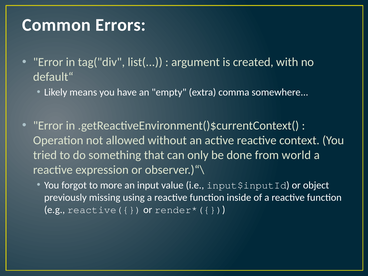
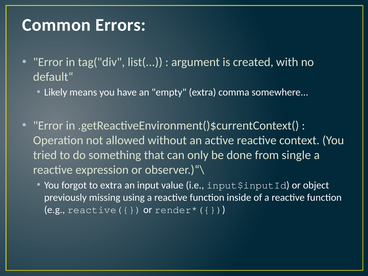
world: world -> single
to more: more -> extra
